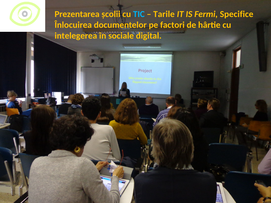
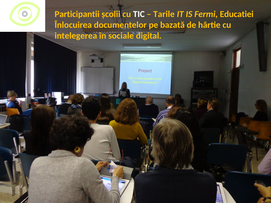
Prezentarea: Prezentarea -> Participantii
TIC colour: light blue -> white
Specifice: Specifice -> Educatiei
factori: factori -> bazată
